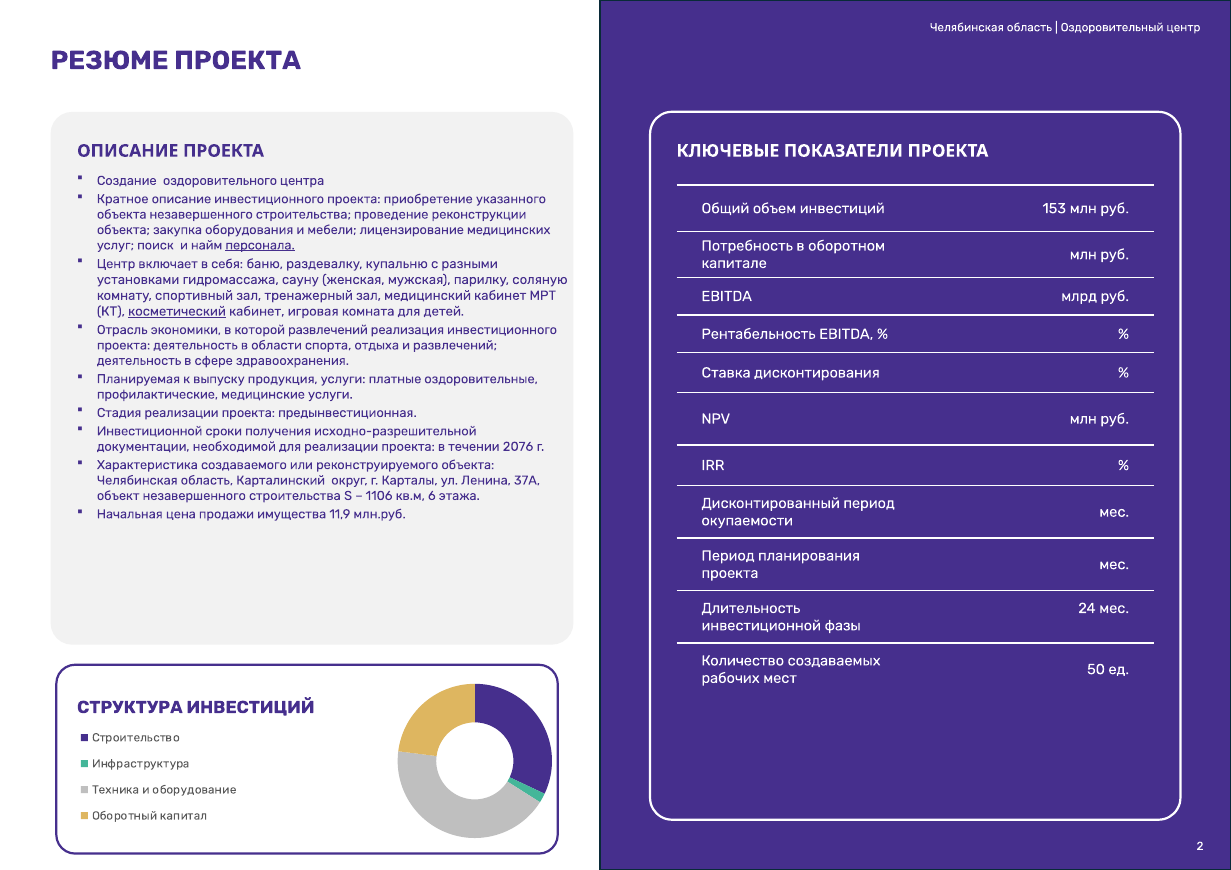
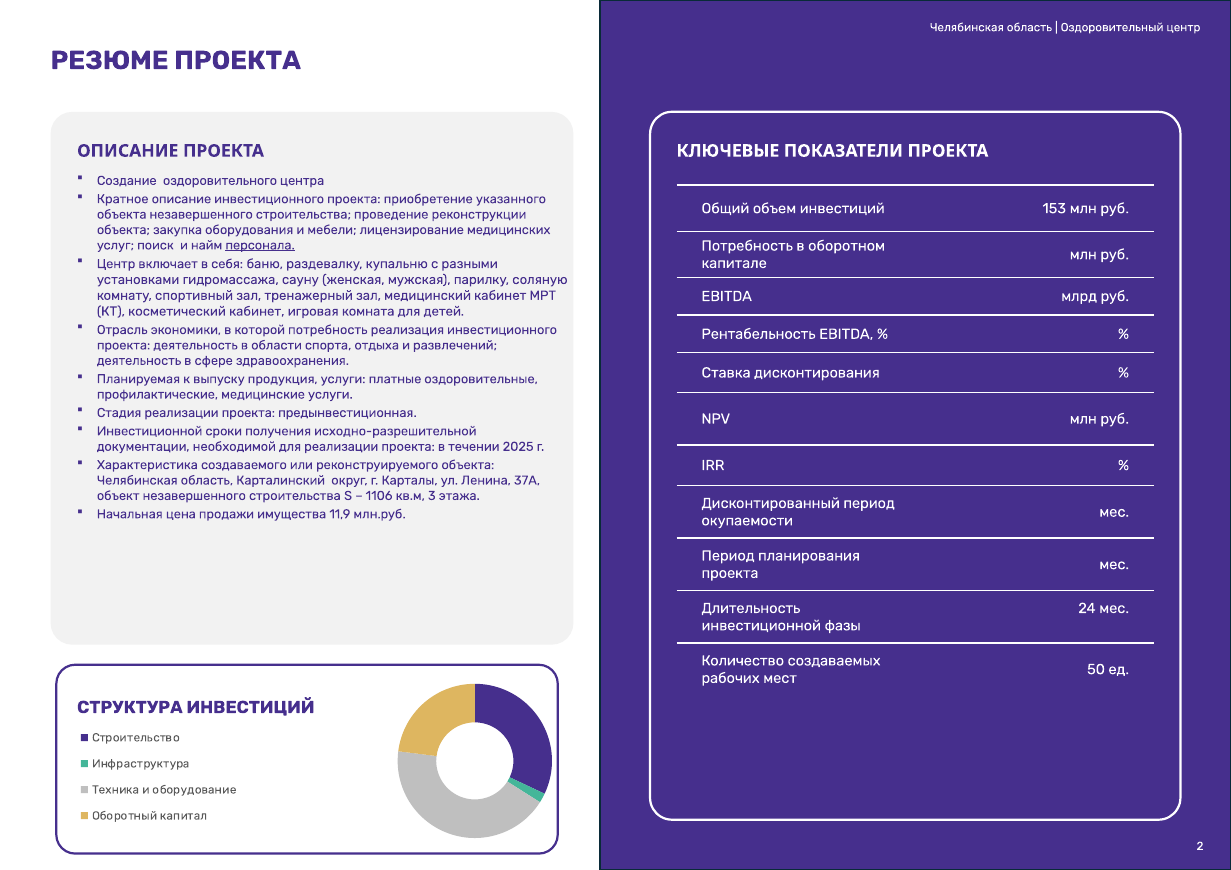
косметический underline: present -> none
которой развлечений: развлечений -> потребность
2076: 2076 -> 2025
6: 6 -> 3
